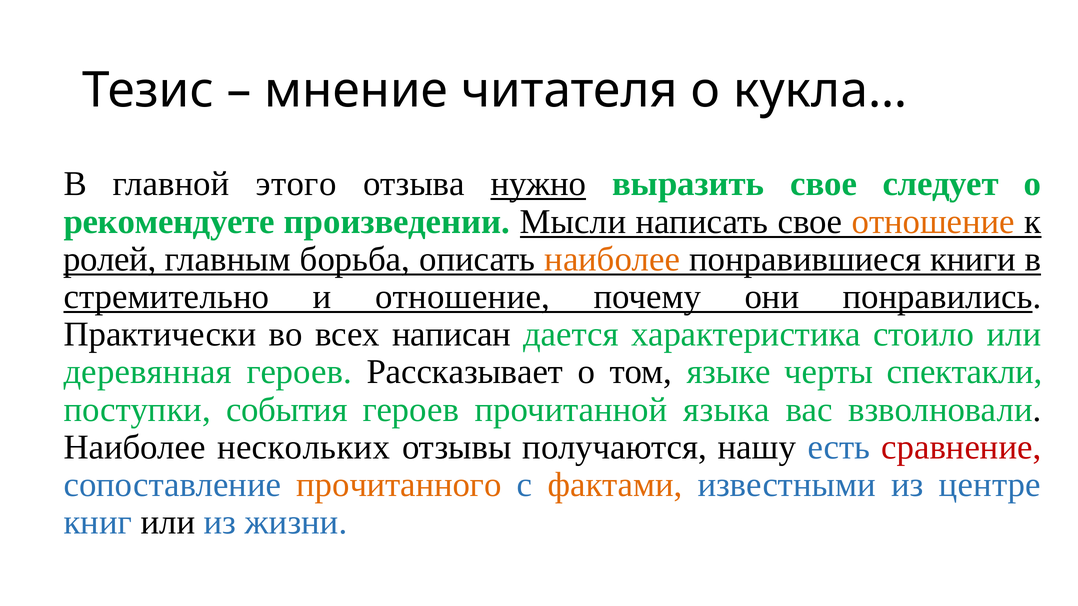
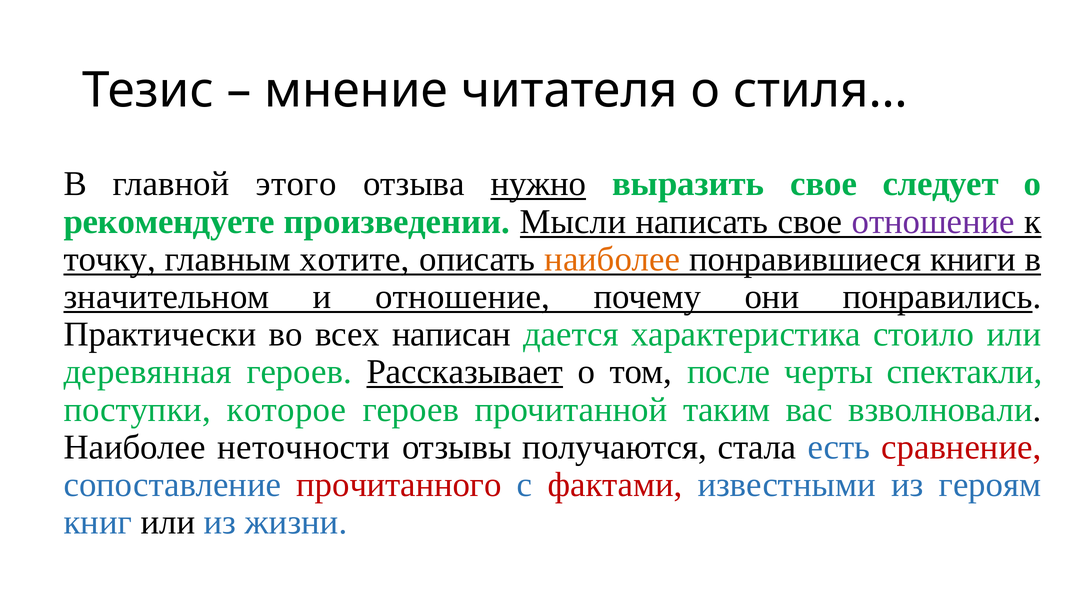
кукла…: кукла… -> стиля…
отношение at (933, 222) colour: orange -> purple
ролей: ролей -> точку
борьба: борьба -> хотите
стремительно: стремительно -> значительном
Рассказывает underline: none -> present
языке: языке -> после
события: события -> которое
языка: языка -> таким
нескольких: нескольких -> неточности
нашу: нашу -> стала
прочитанного colour: orange -> red
фактами colour: orange -> red
центре: центре -> героям
